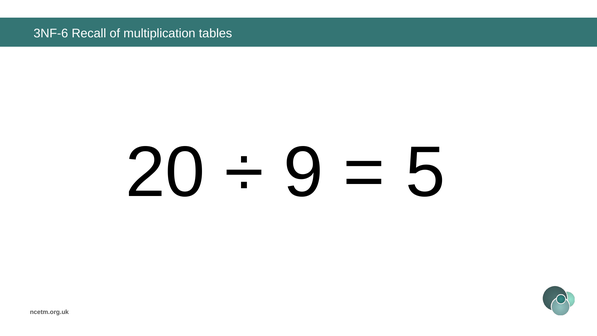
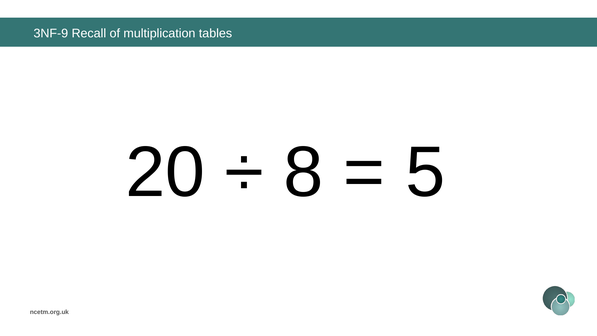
3NF-6: 3NF-6 -> 3NF-9
9: 9 -> 8
